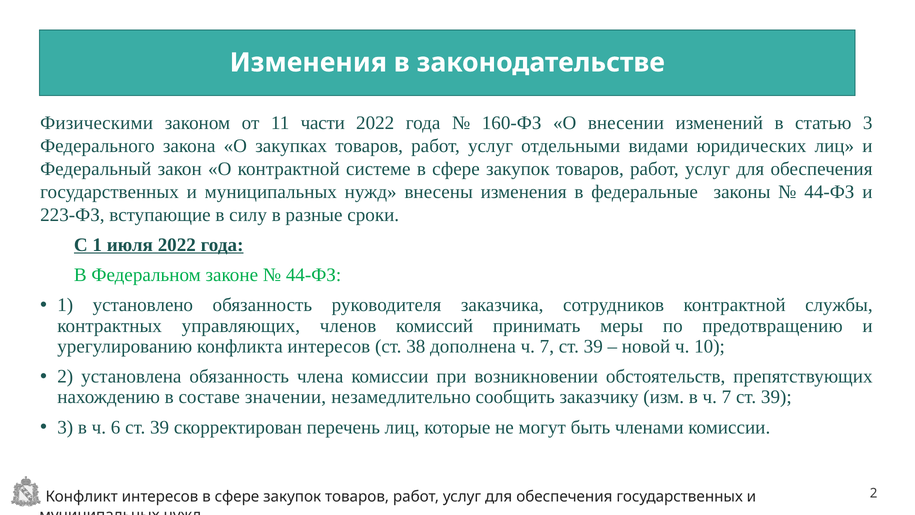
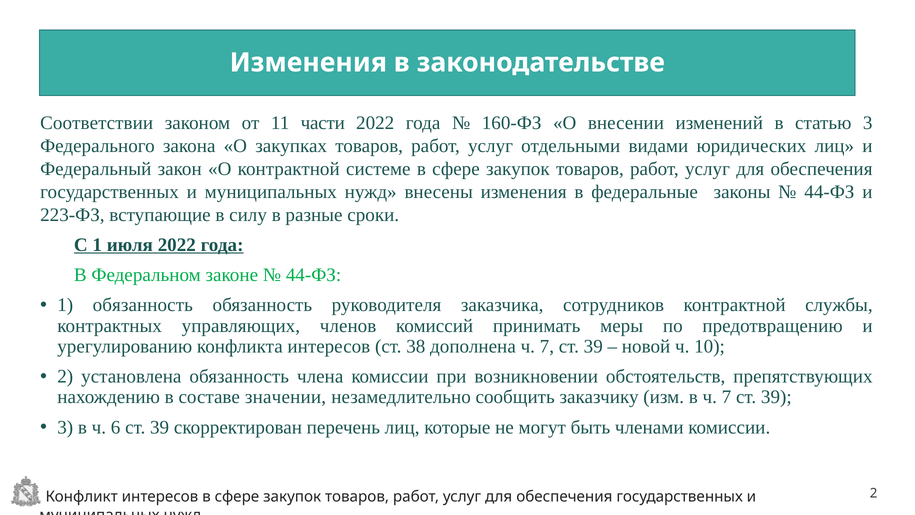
Физическими: Физическими -> Соответствии
1 установлено: установлено -> обязанность
